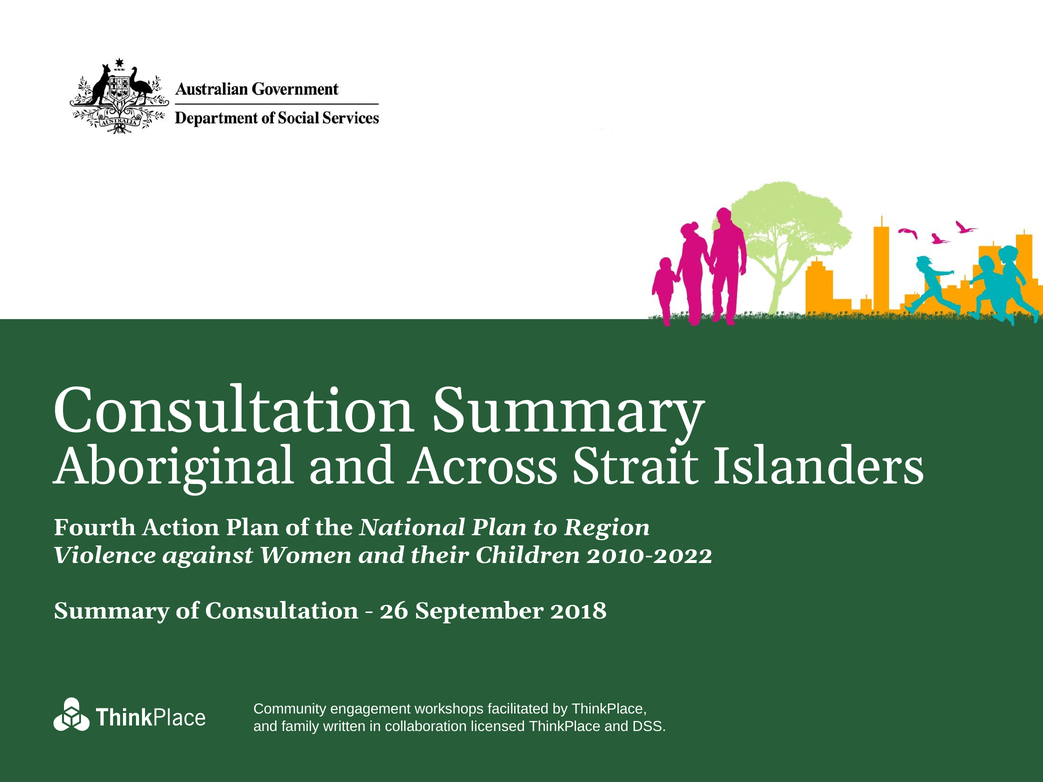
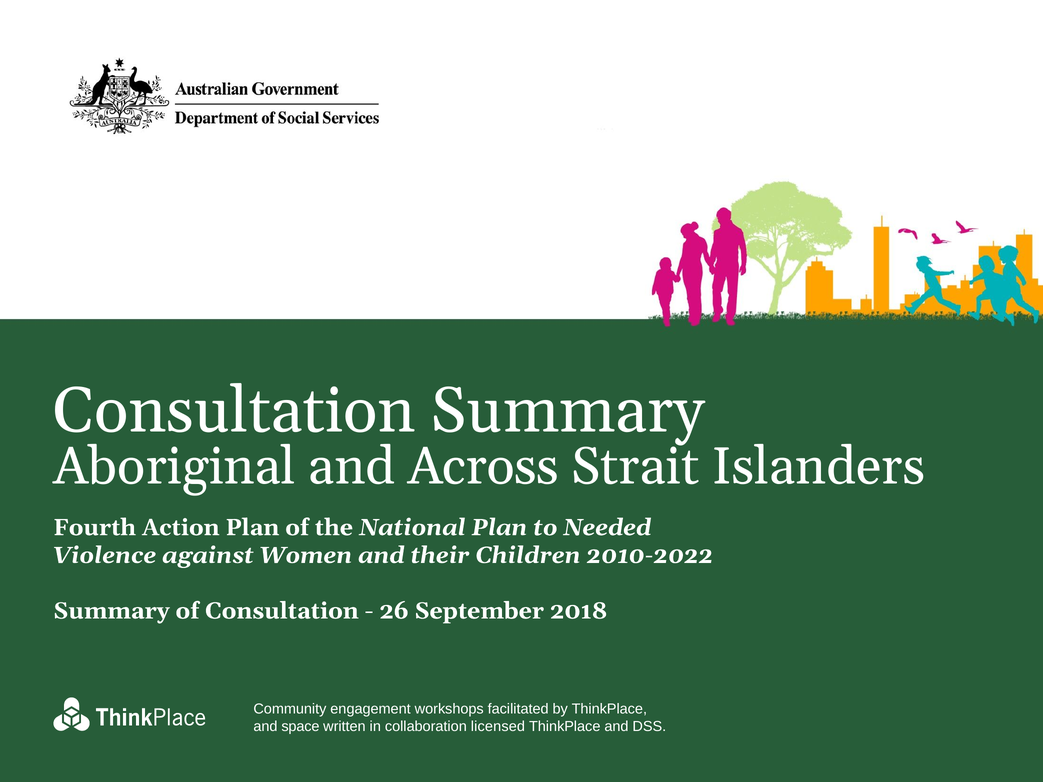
Region: Region -> Needed
family: family -> space
